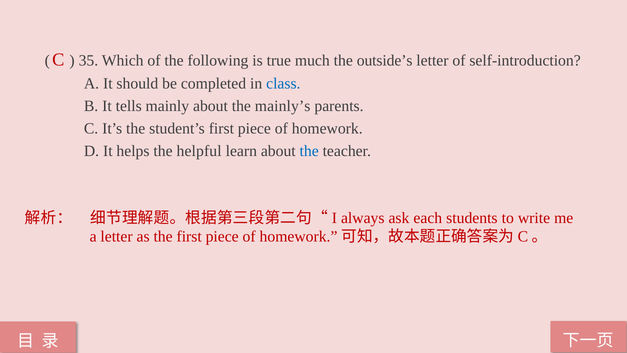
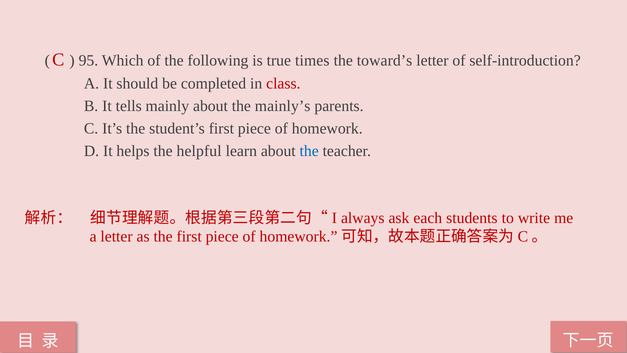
35: 35 -> 95
much: much -> times
outside’s: outside’s -> toward’s
class colour: blue -> red
